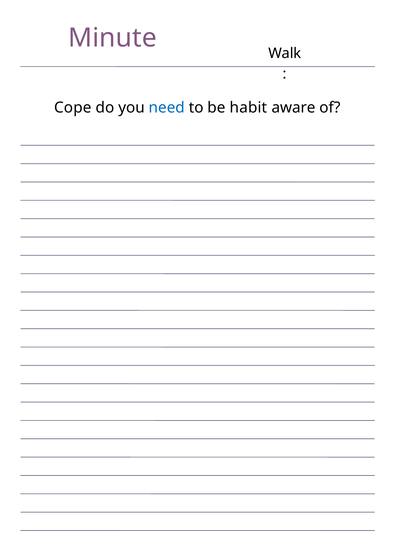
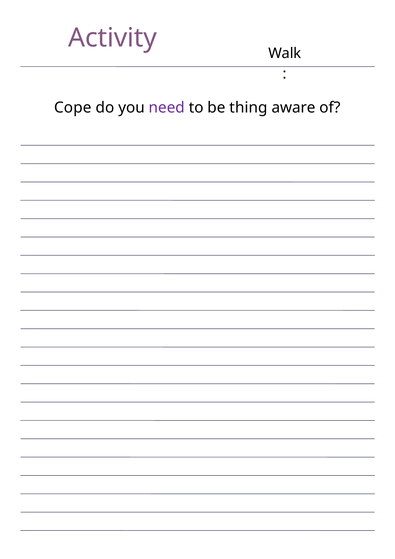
Minute: Minute -> Activity
need colour: blue -> purple
habit: habit -> thing
